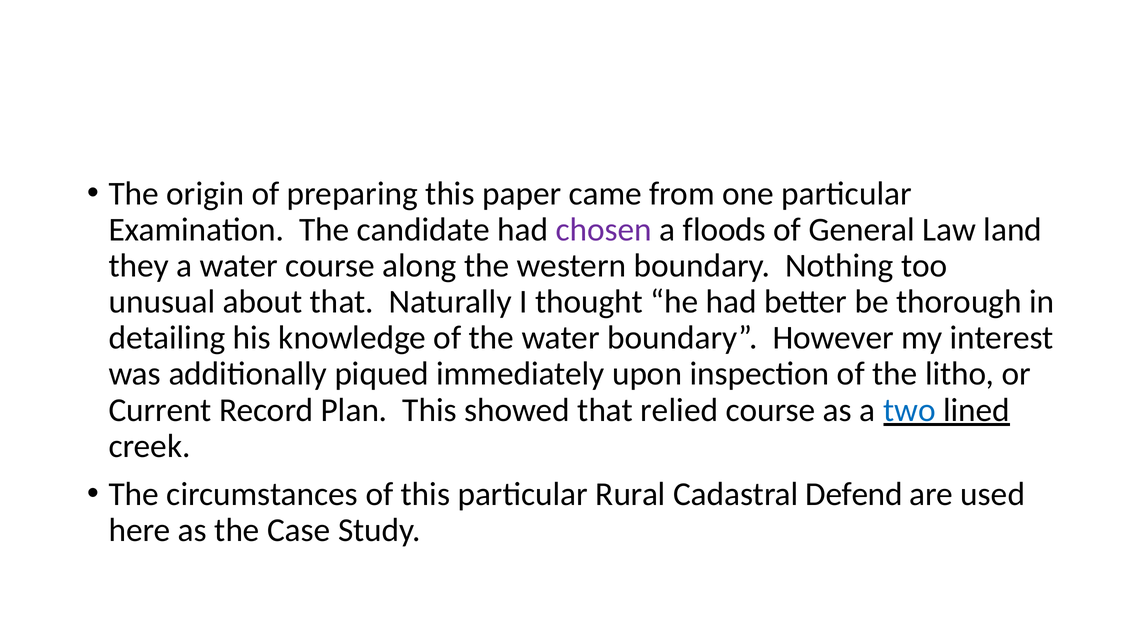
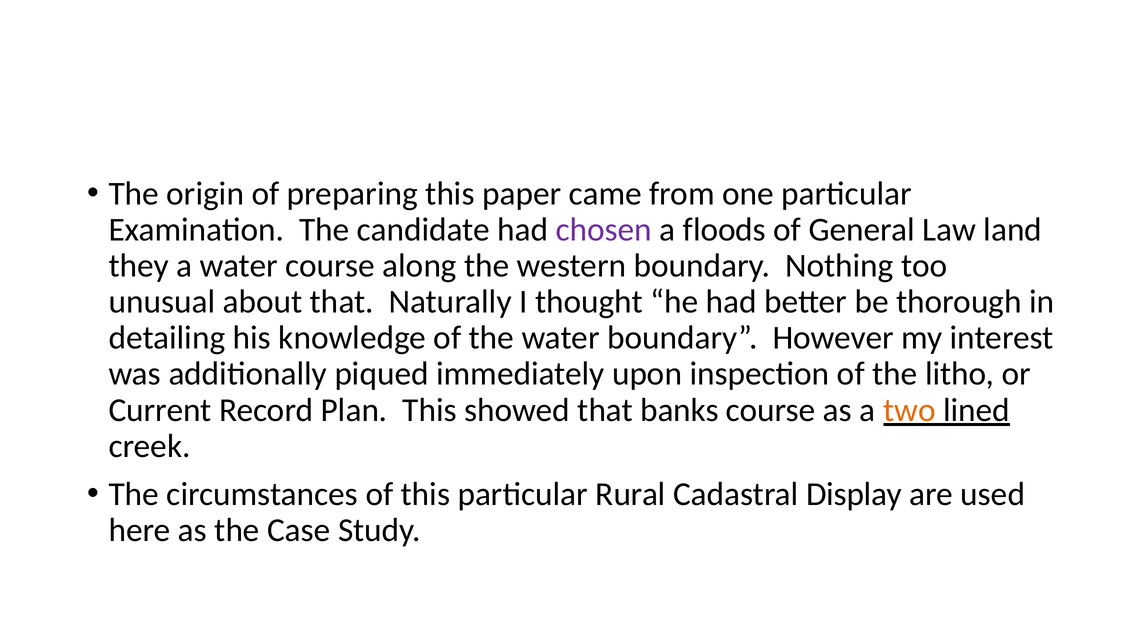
relied: relied -> banks
two colour: blue -> orange
Defend: Defend -> Display
